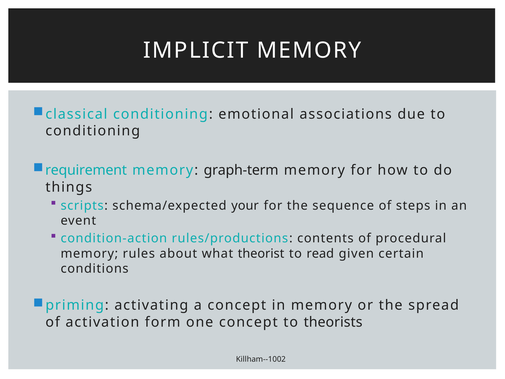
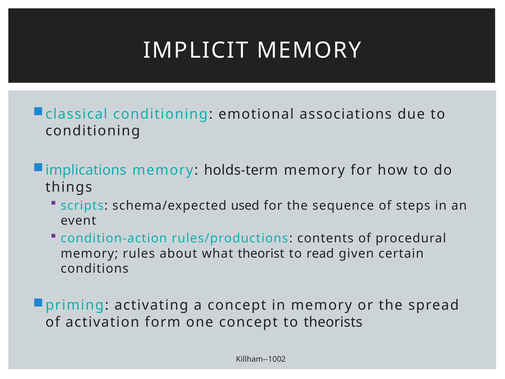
requirement: requirement -> implications
graph-term: graph-term -> holds-term
your: your -> used
